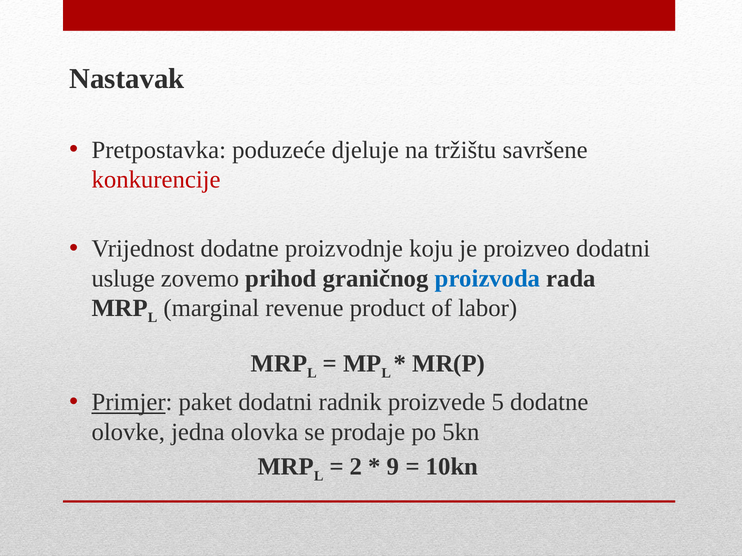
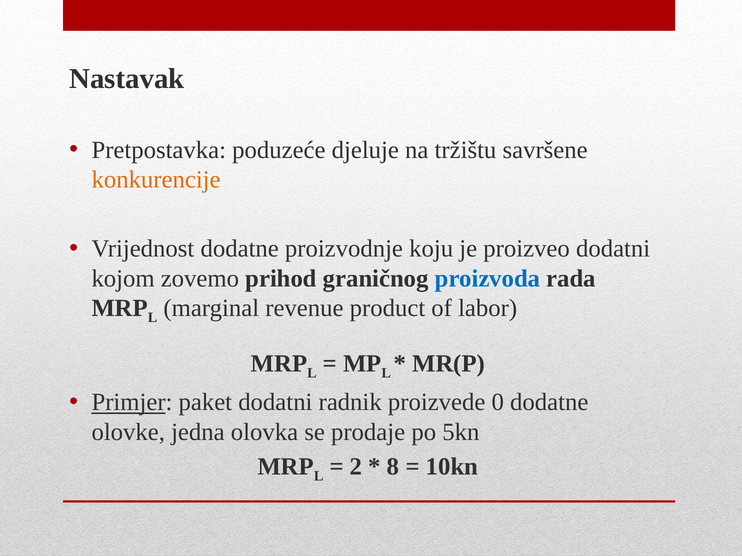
konkurencije colour: red -> orange
usluge: usluge -> kojom
5: 5 -> 0
9: 9 -> 8
